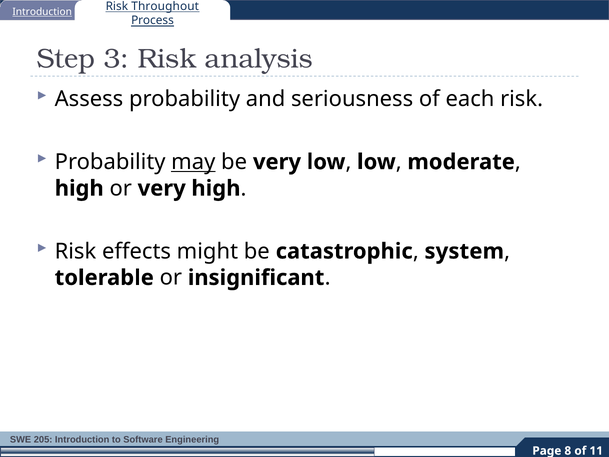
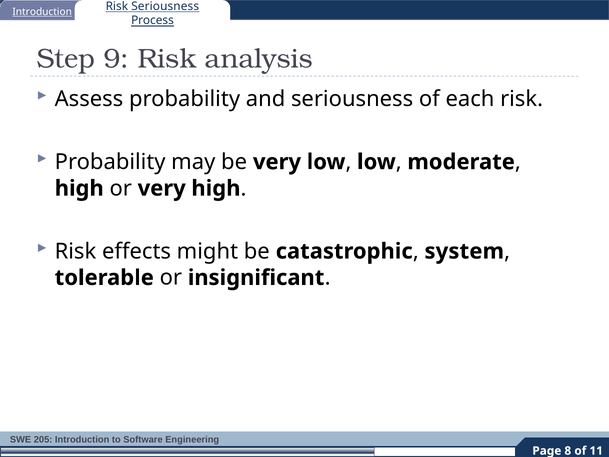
Risk Throughout: Throughout -> Seriousness
3: 3 -> 9
may underline: present -> none
